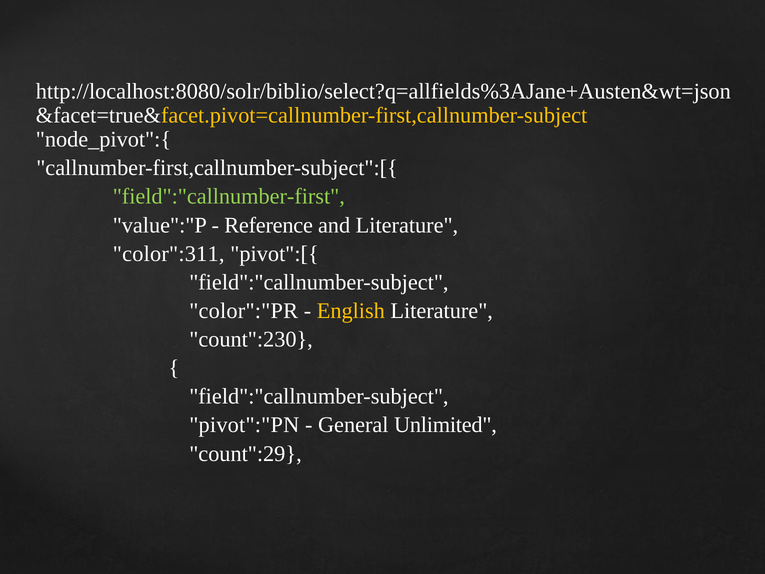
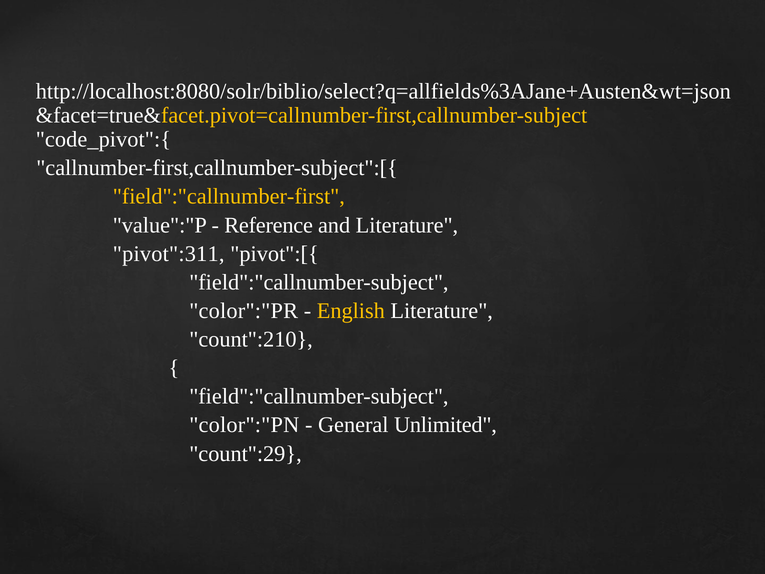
node_pivot":{: node_pivot":{ -> code_pivot":{
field":"callnumber-first colour: light green -> yellow
color":311: color":311 -> pivot":311
count":230: count":230 -> count":210
pivot":"PN: pivot":"PN -> color":"PN
